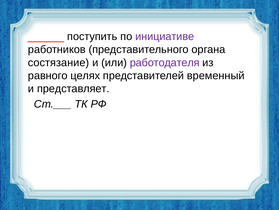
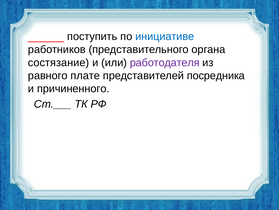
инициативе colour: purple -> blue
целях: целях -> плате
временный: временный -> посредника
представляет: представляет -> причиненного
